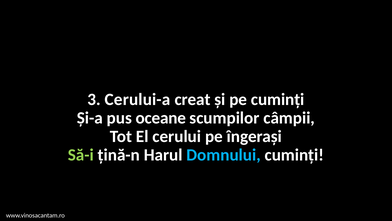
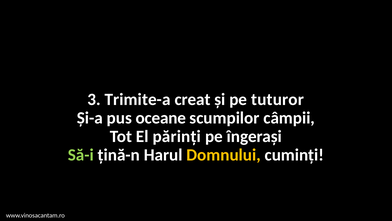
Cerului-a: Cerului-a -> Trimite-a
pe cuminți: cuminți -> tuturor
cerului: cerului -> părinți
Domnului colour: light blue -> yellow
